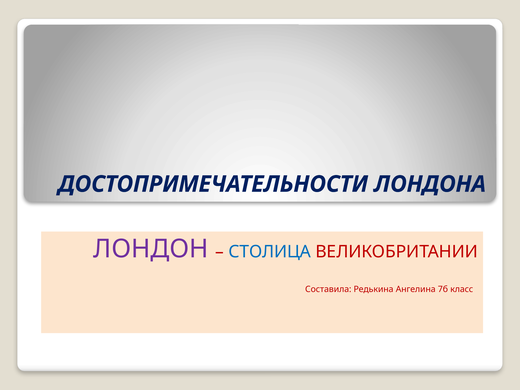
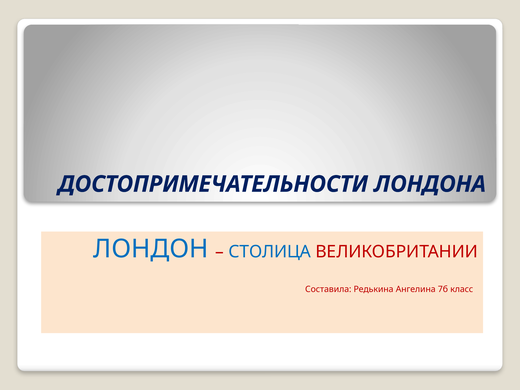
ЛОНДОН colour: purple -> blue
